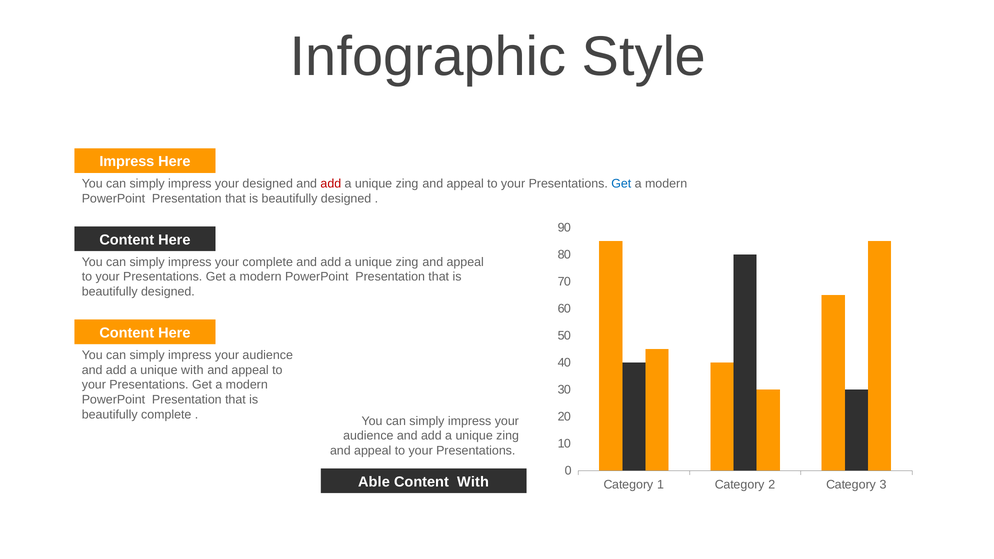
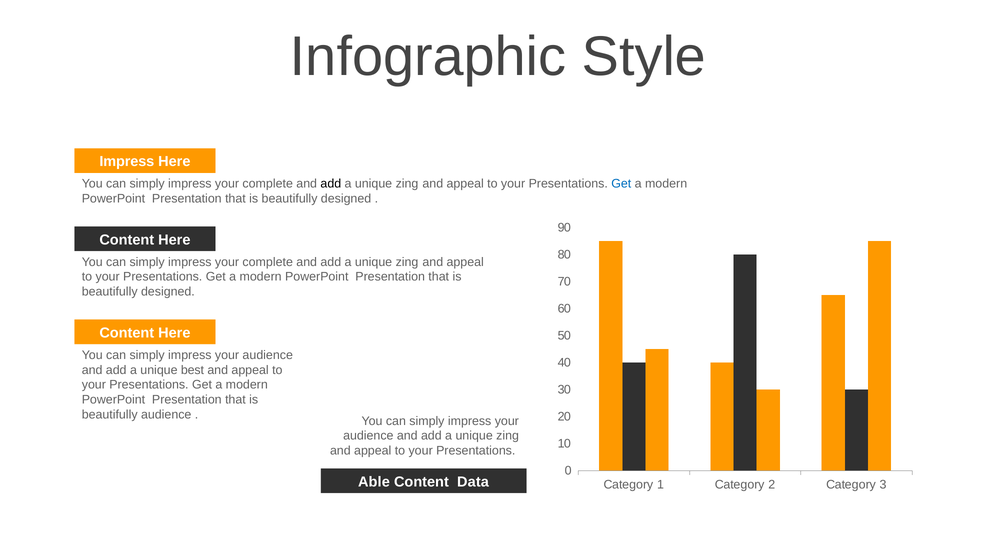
designed at (268, 184): designed -> complete
add at (331, 184) colour: red -> black
unique with: with -> best
beautifully complete: complete -> audience
Content With: With -> Data
